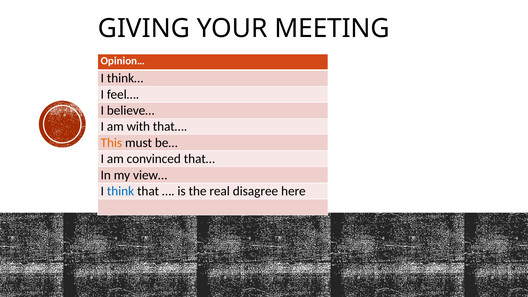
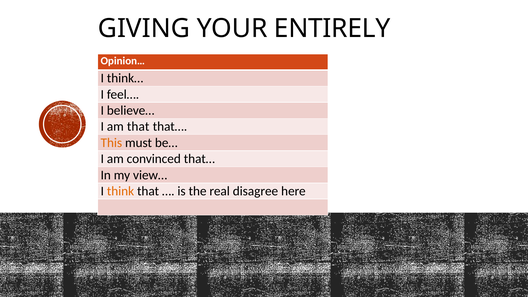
MEETING: MEETING -> ENTIRELY
am with: with -> that
think colour: blue -> orange
